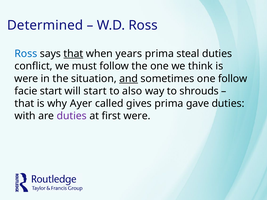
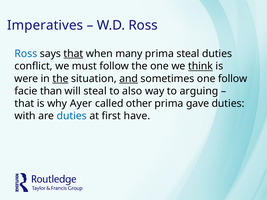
Determined: Determined -> Imperatives
years: years -> many
think underline: none -> present
the at (60, 79) underline: none -> present
facie start: start -> than
will start: start -> steal
shrouds: shrouds -> arguing
gives: gives -> other
duties at (72, 116) colour: purple -> blue
first were: were -> have
